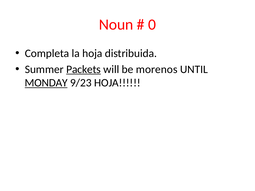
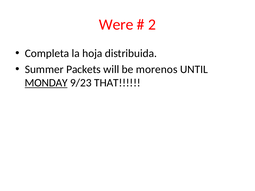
Noun: Noun -> Were
0: 0 -> 2
Packets underline: present -> none
9/23 HOJA: HOJA -> THAT
